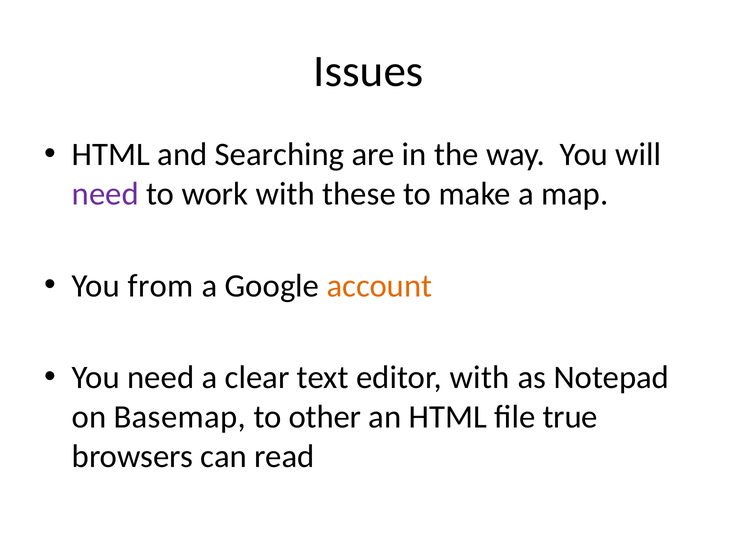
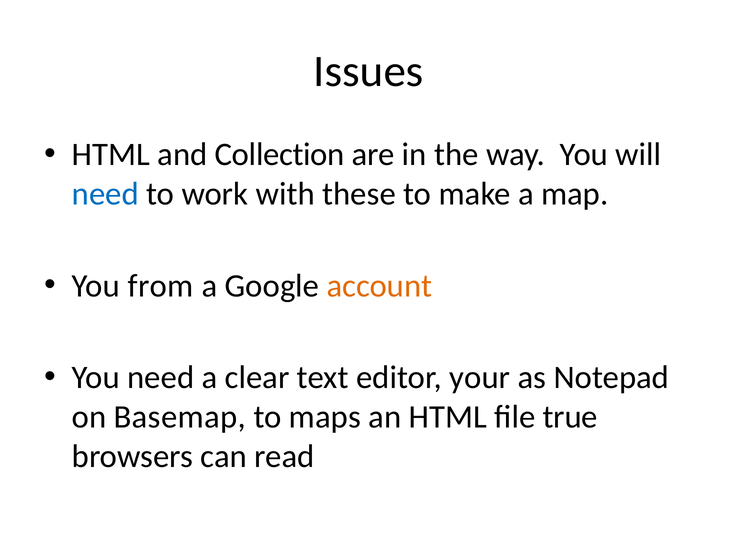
Searching: Searching -> Collection
need at (105, 194) colour: purple -> blue
editor with: with -> your
other: other -> maps
